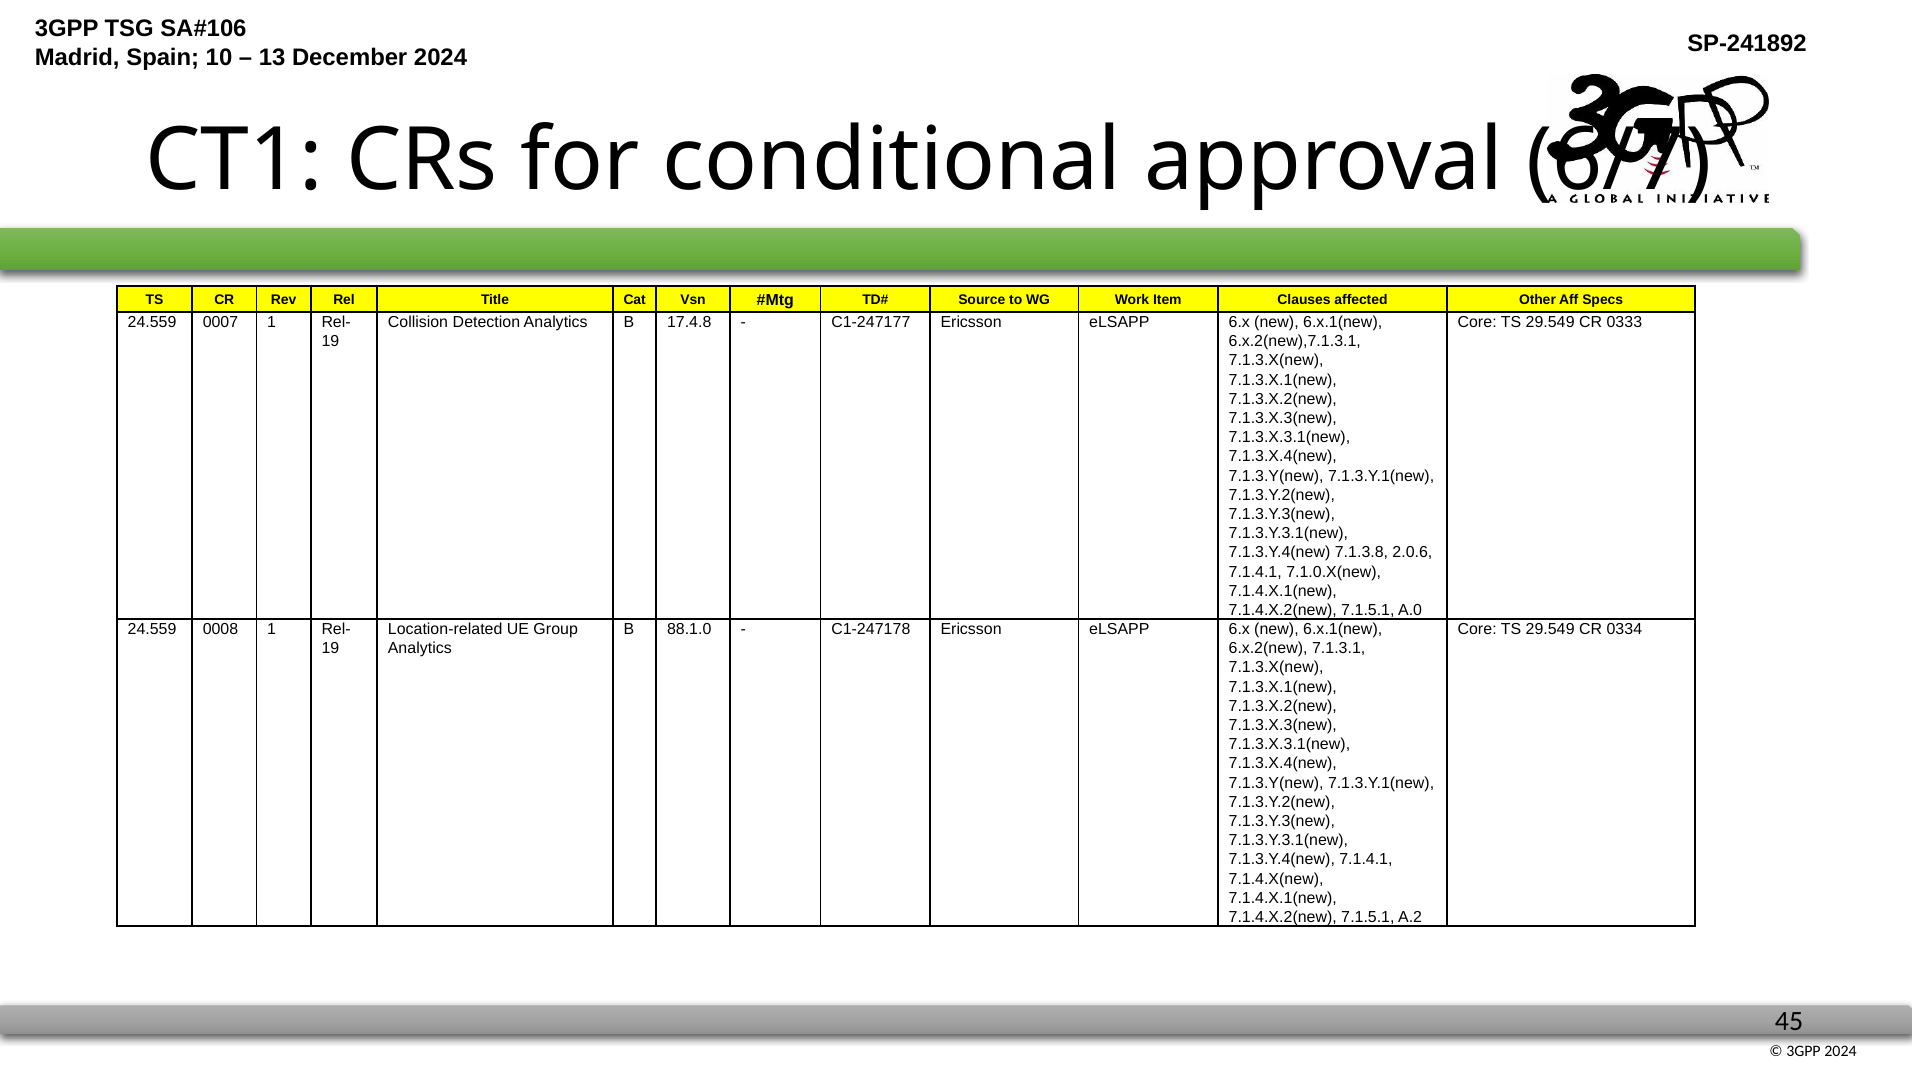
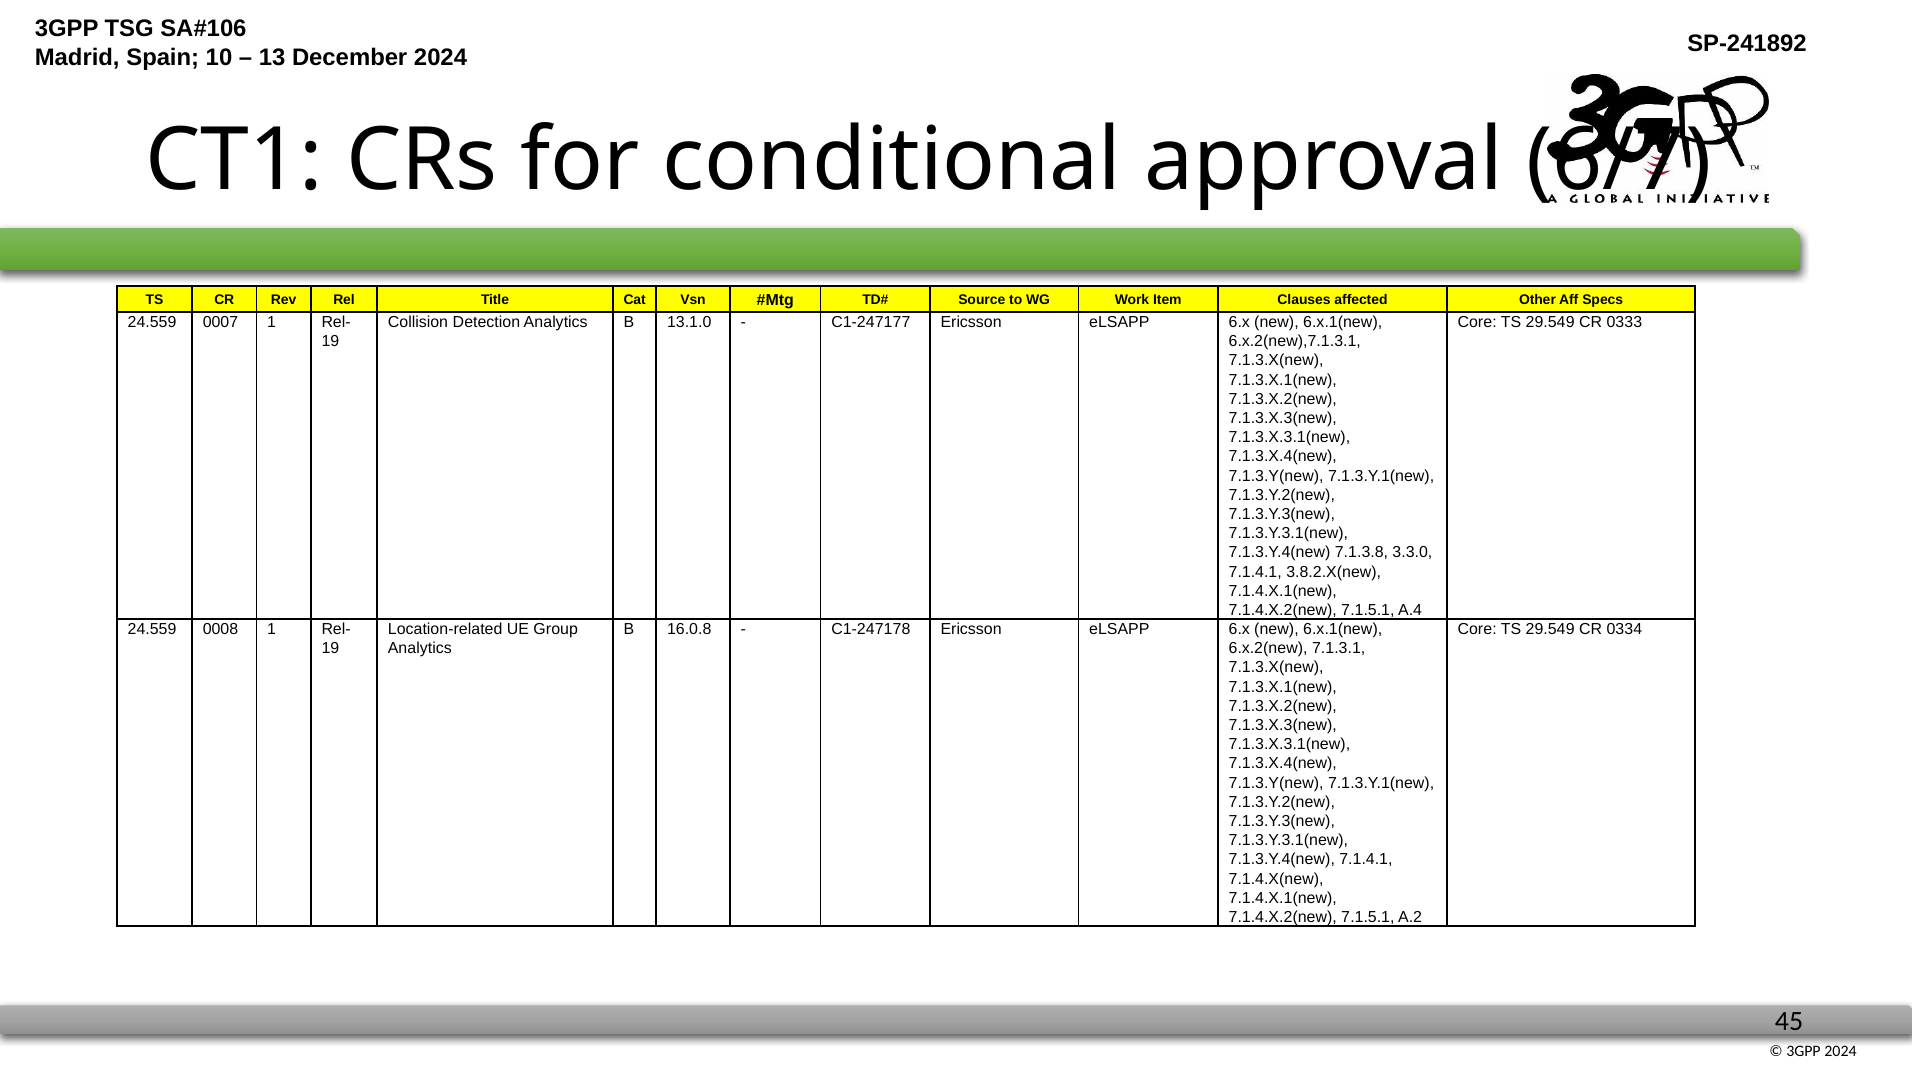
17.4.8: 17.4.8 -> 13.1.0
2.0.6: 2.0.6 -> 3.3.0
7.1.0.X(new: 7.1.0.X(new -> 3.8.2.X(new
A.0: A.0 -> A.4
88.1.0: 88.1.0 -> 16.0.8
